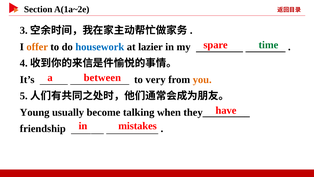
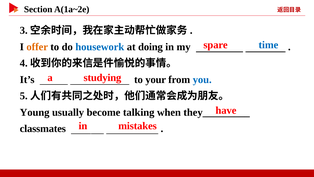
time colour: green -> blue
lazier: lazier -> doing
between: between -> studying
very: very -> your
you colour: orange -> blue
friendship: friendship -> classmates
